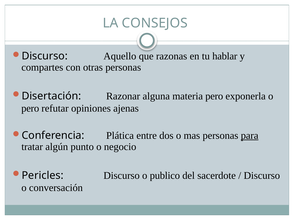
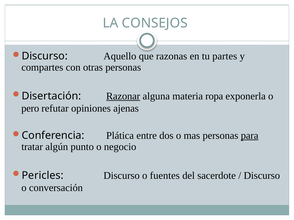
hablar: hablar -> partes
Razonar underline: none -> present
materia pero: pero -> ropa
publico: publico -> fuentes
